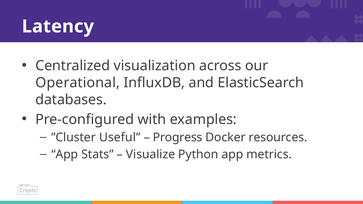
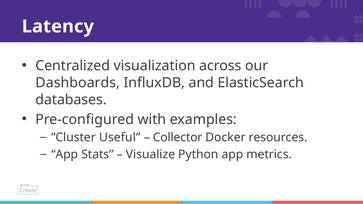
Operational: Operational -> Dashboards
Progress: Progress -> Collector
